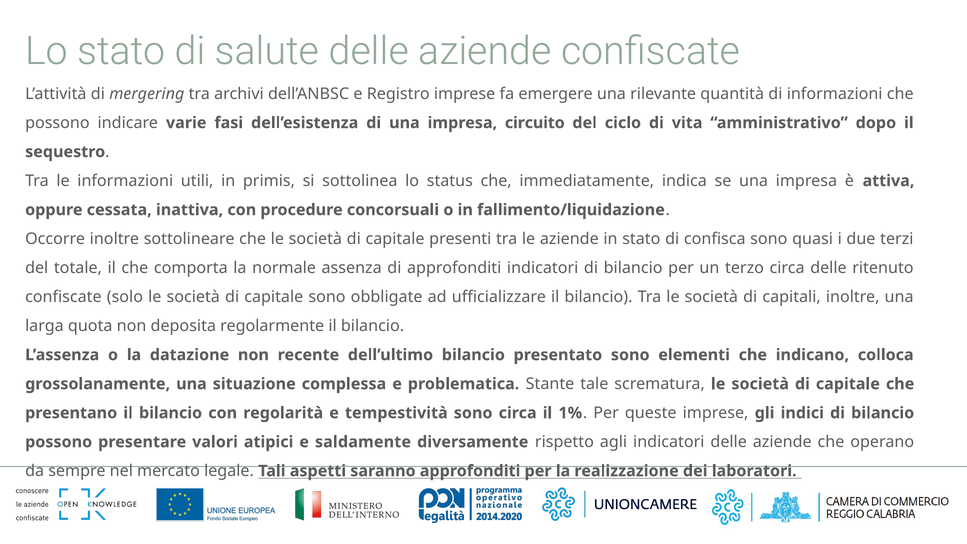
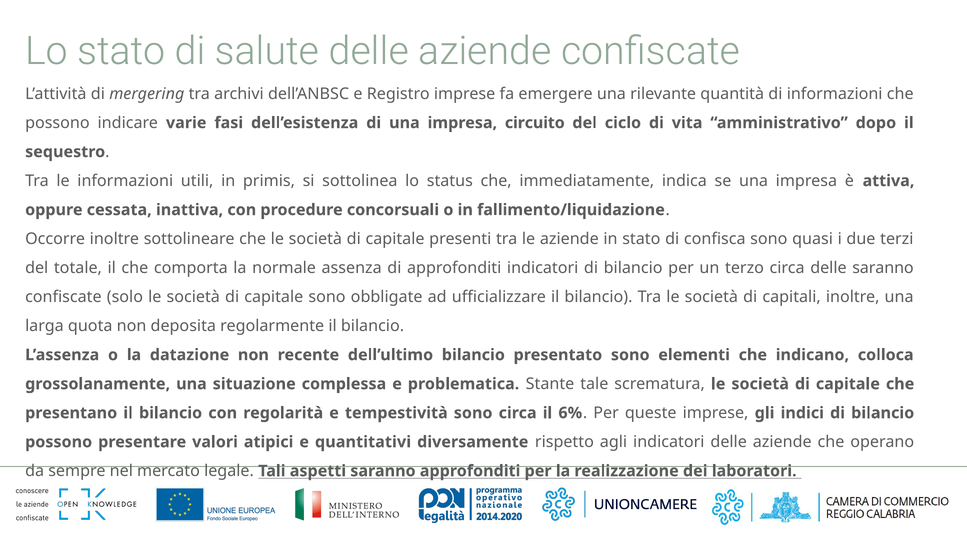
delle ritenuto: ritenuto -> saranno
1%: 1% -> 6%
saldamente: saldamente -> quantitativi
